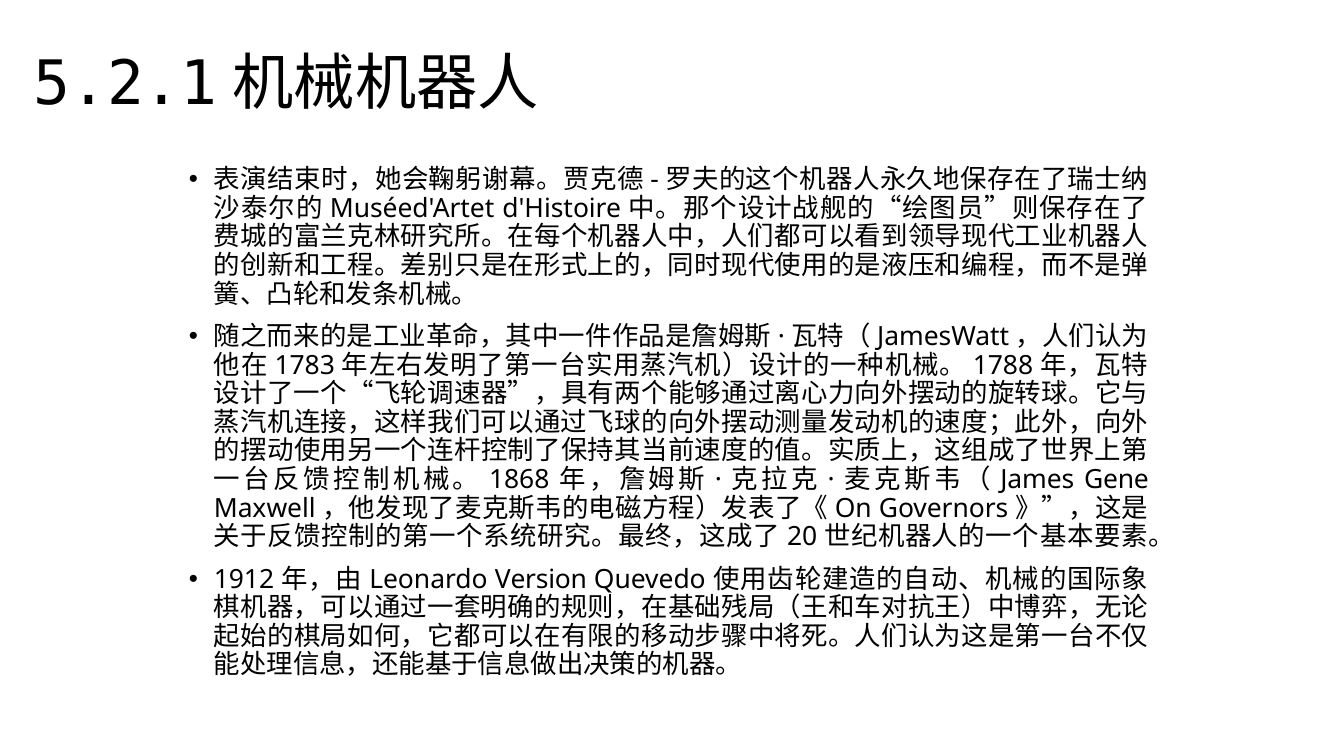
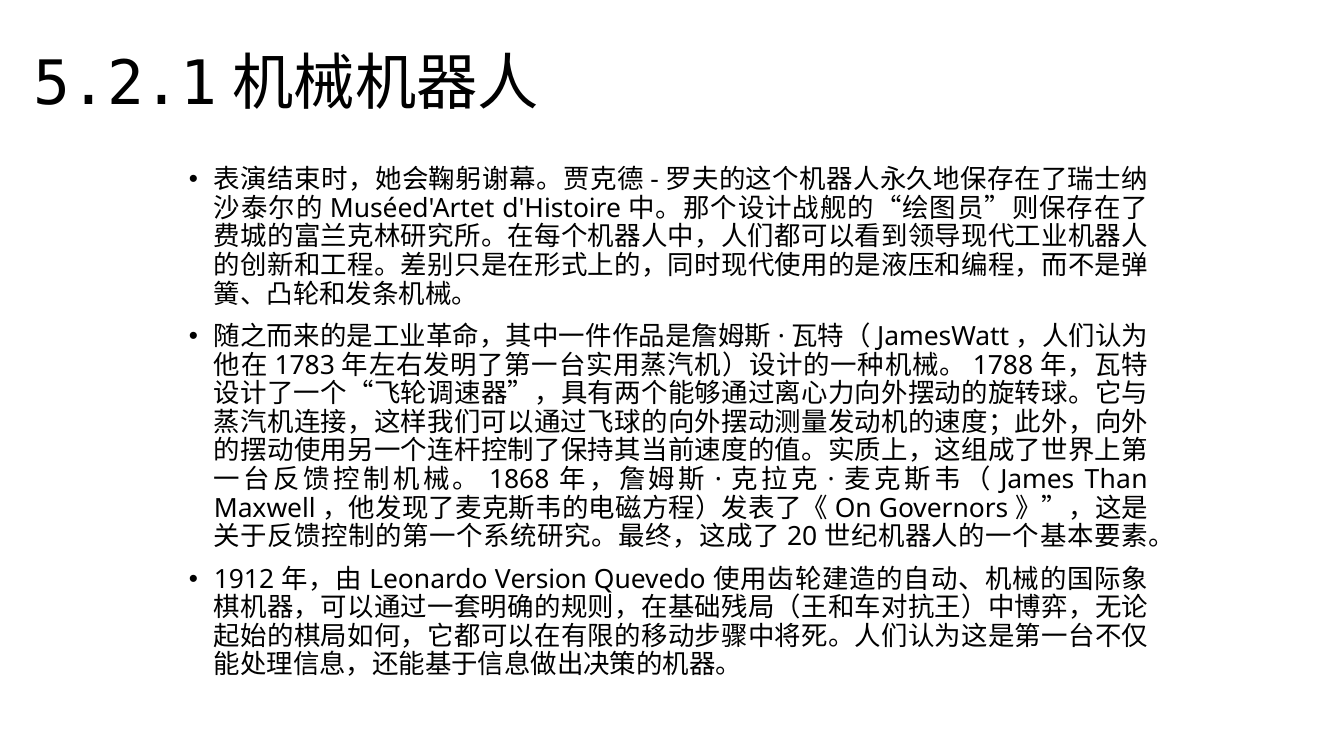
Gene: Gene -> Than
